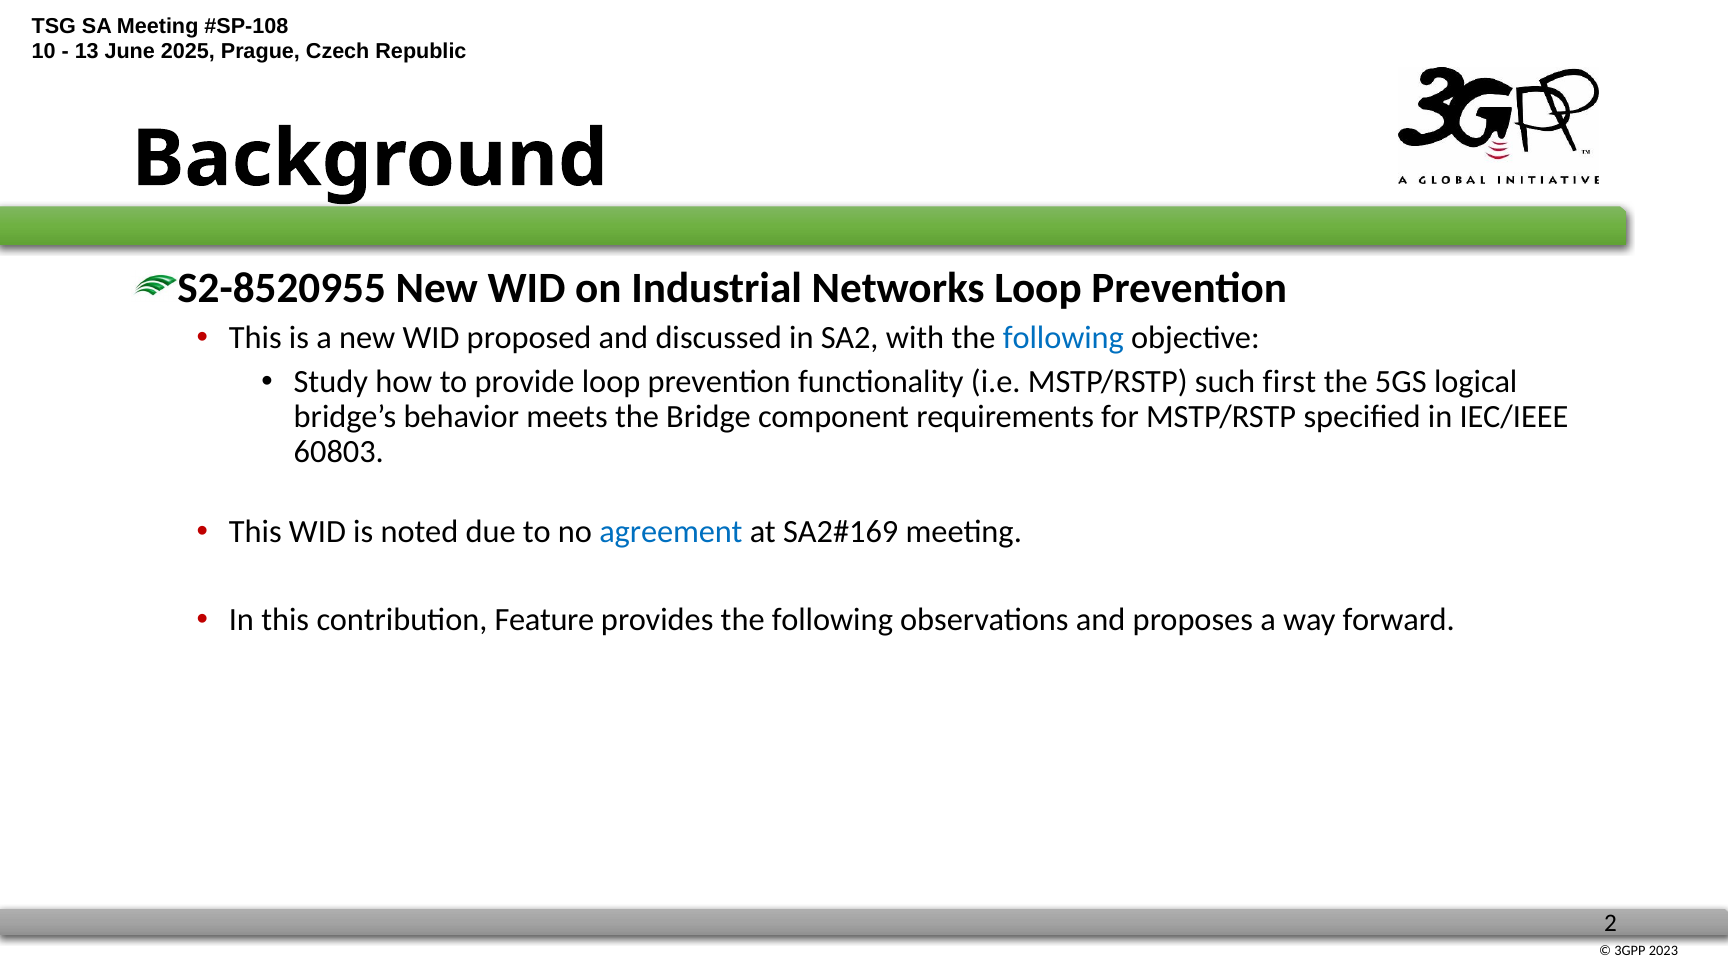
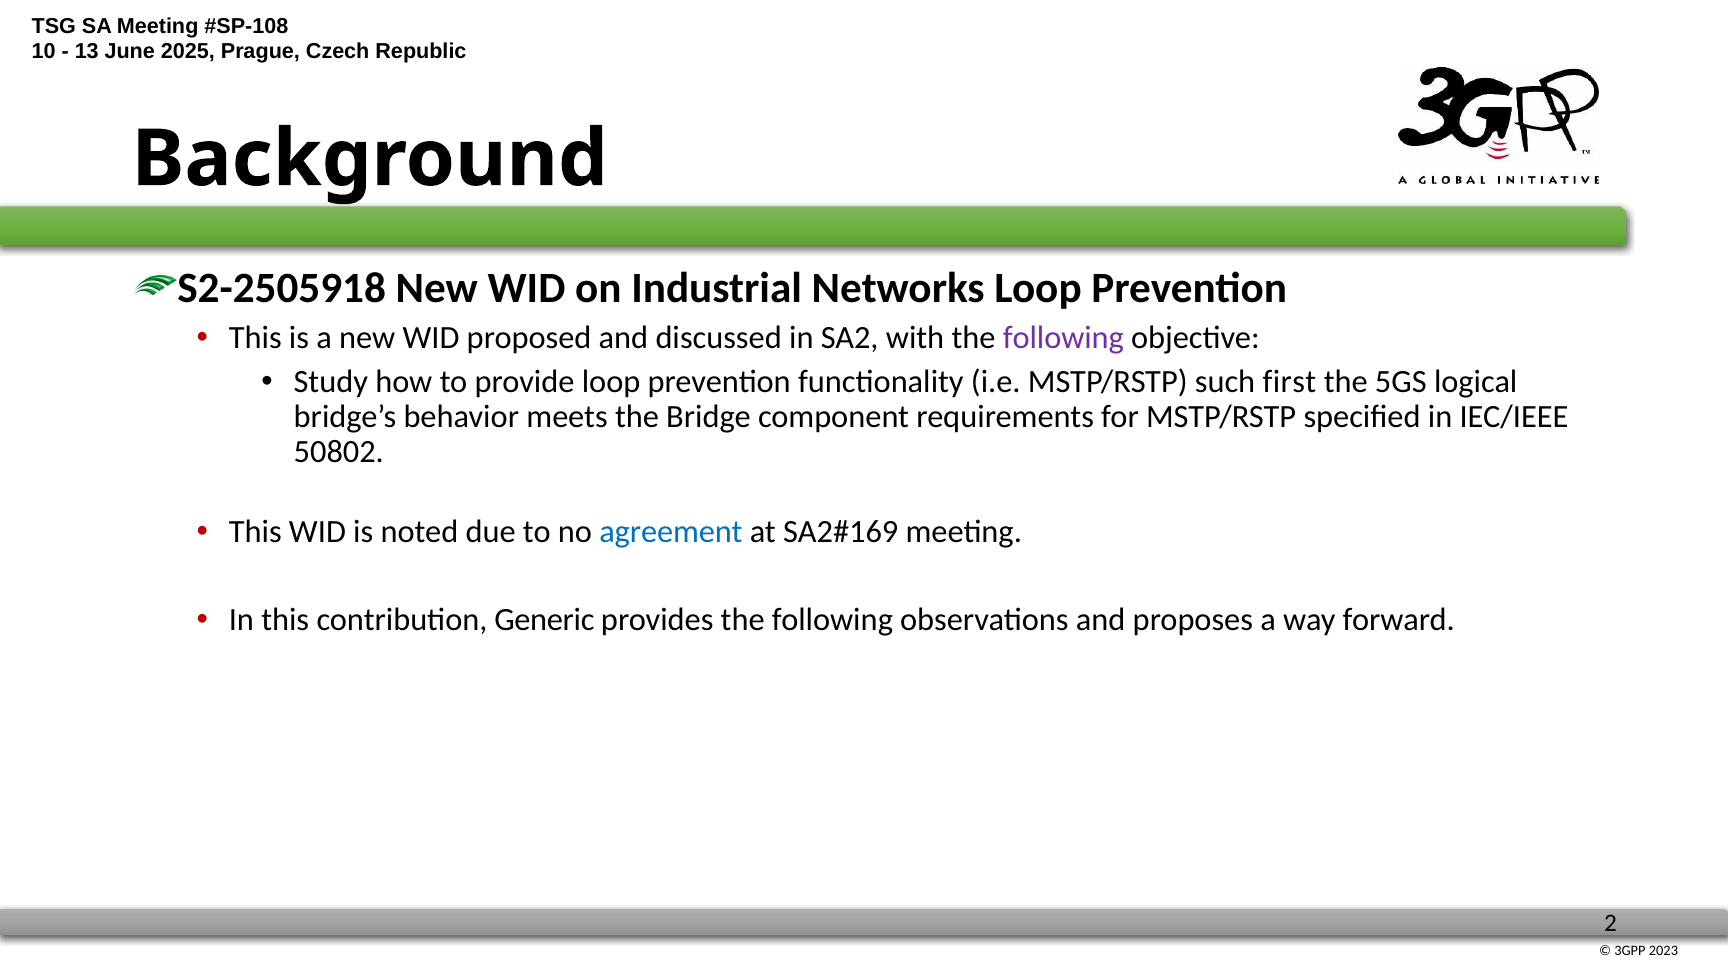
S2-8520955: S2-8520955 -> S2-2505918
following at (1063, 338) colour: blue -> purple
60803: 60803 -> 50802
Feature: Feature -> Generic
